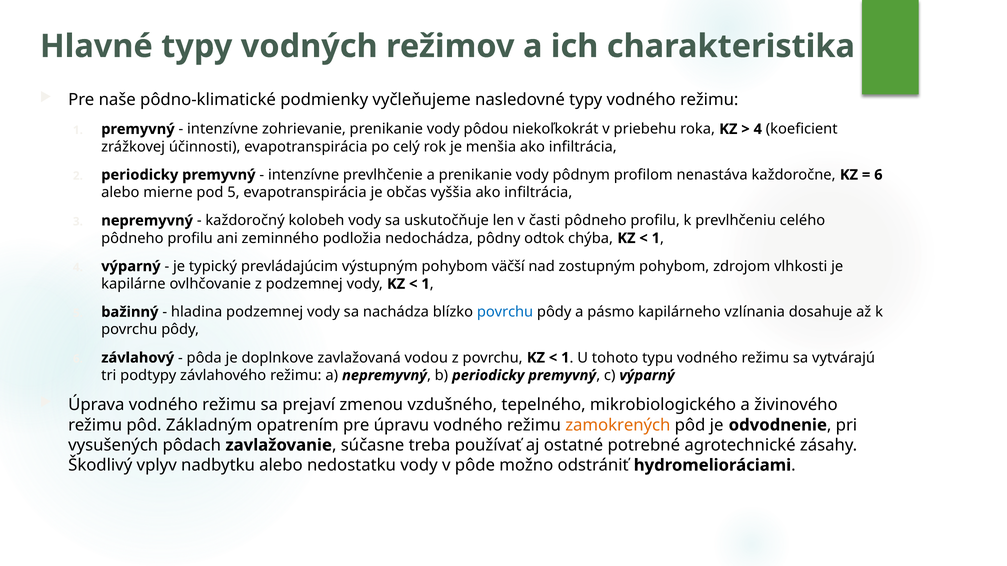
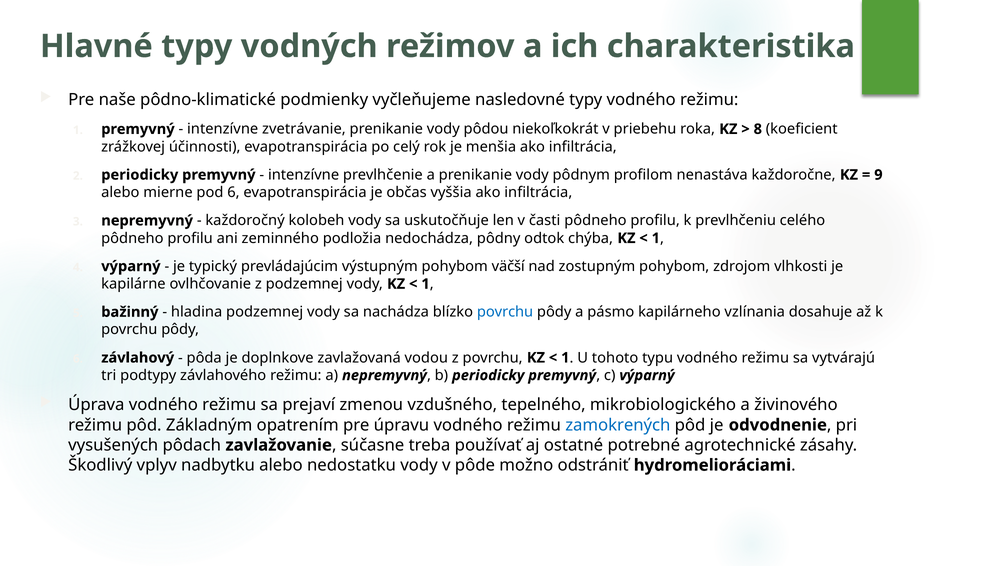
zohrievanie: zohrievanie -> zvetrávanie
4 at (758, 129): 4 -> 8
6 at (878, 175): 6 -> 9
pod 5: 5 -> 6
zamokrených colour: orange -> blue
